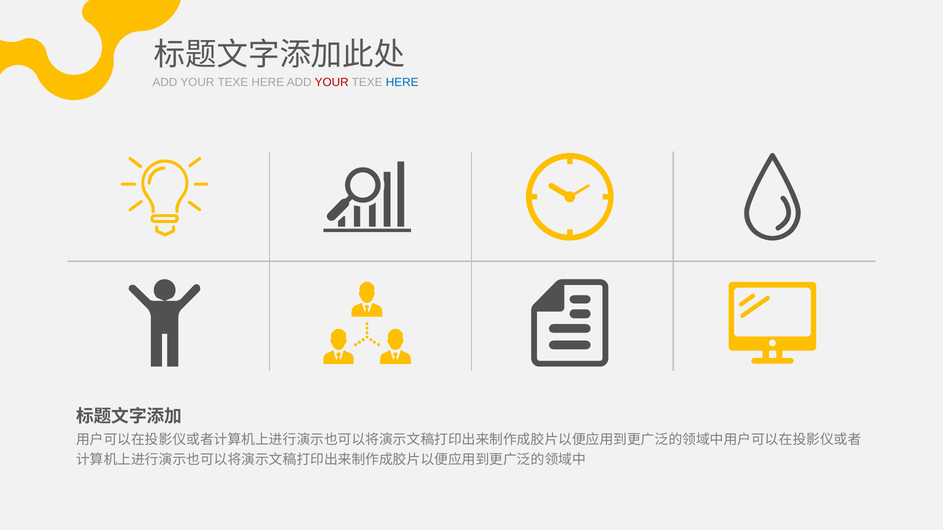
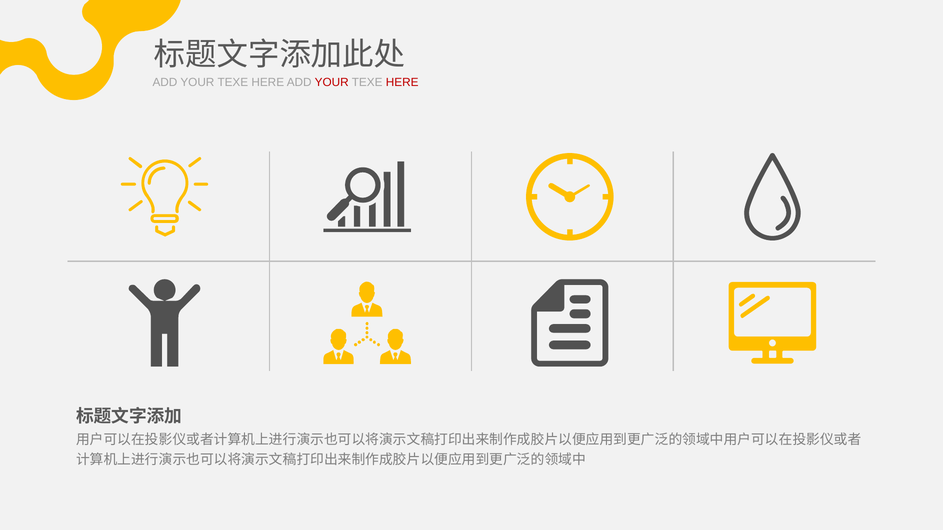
HERE at (402, 82) colour: blue -> red
